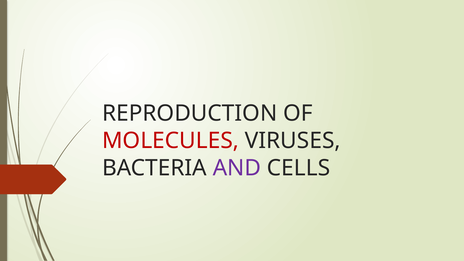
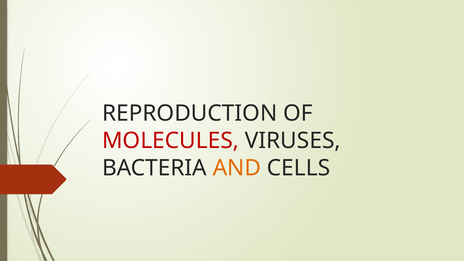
AND colour: purple -> orange
